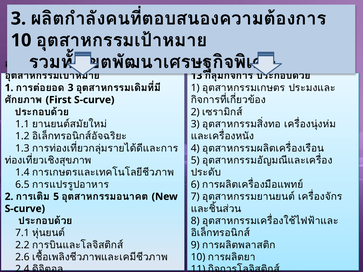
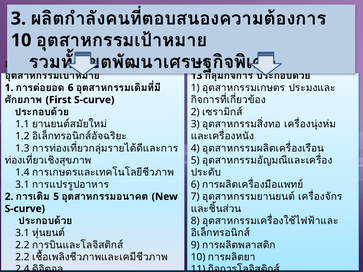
3 at (71, 88): 3 -> 6
6.5 at (22, 185): 6.5 -> 3.1
7.1 at (22, 233): 7.1 -> 3.1
2.6 at (22, 257): 2.6 -> 2.2
